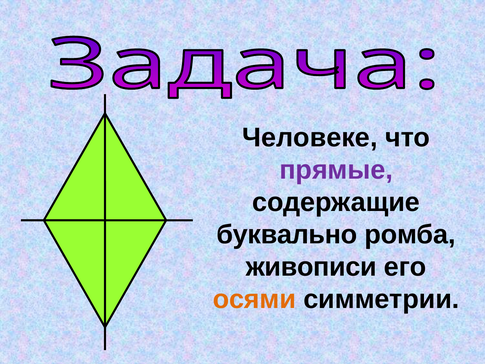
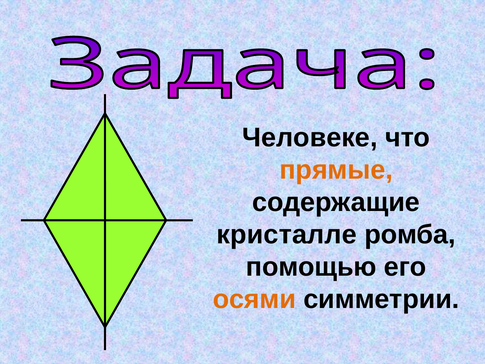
прямые colour: purple -> orange
буквально: буквально -> кристалле
живописи: живописи -> помощью
